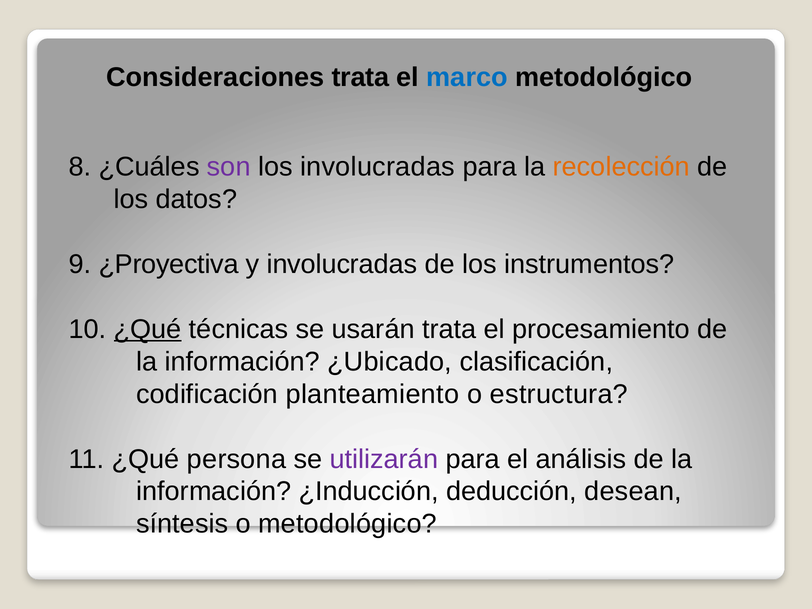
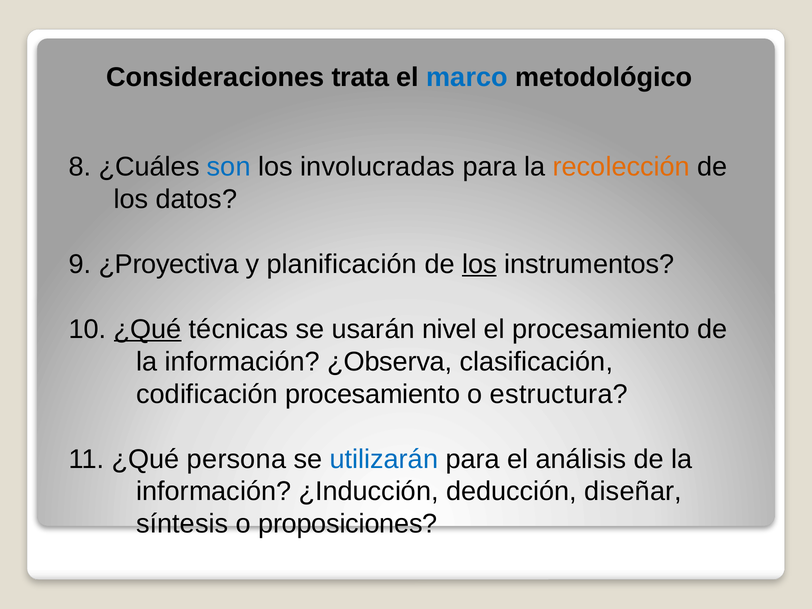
son colour: purple -> blue
y involucradas: involucradas -> planificación
los at (479, 264) underline: none -> present
usarán trata: trata -> nivel
¿Ubicado: ¿Ubicado -> ¿Observa
codificación planteamiento: planteamiento -> procesamiento
utilizarán colour: purple -> blue
desean: desean -> diseñar
o metodológico: metodológico -> proposiciones
